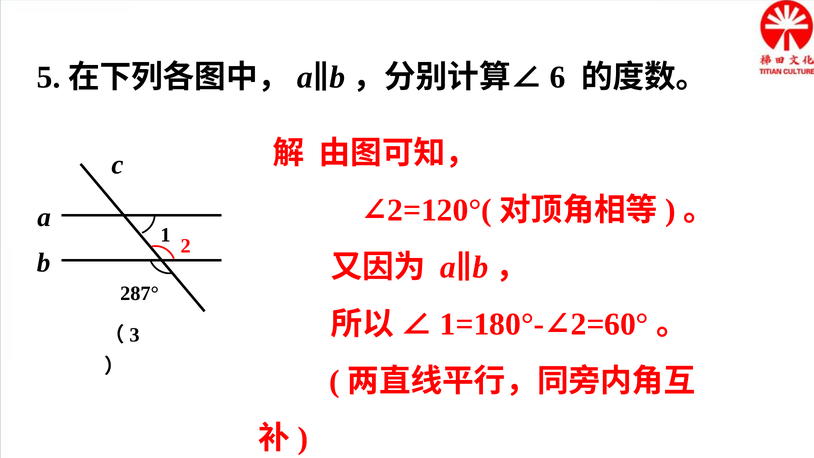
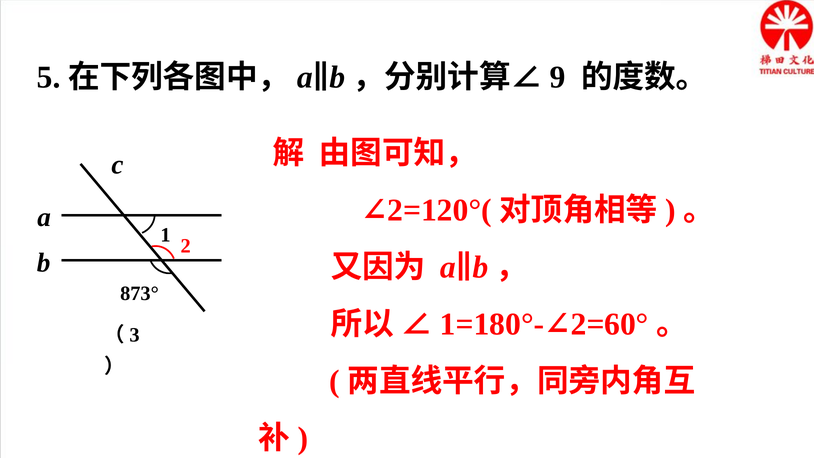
6: 6 -> 9
287°: 287° -> 873°
